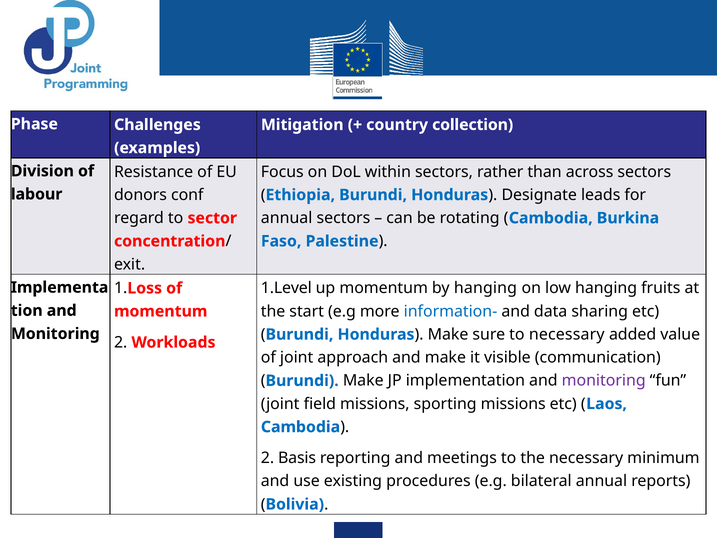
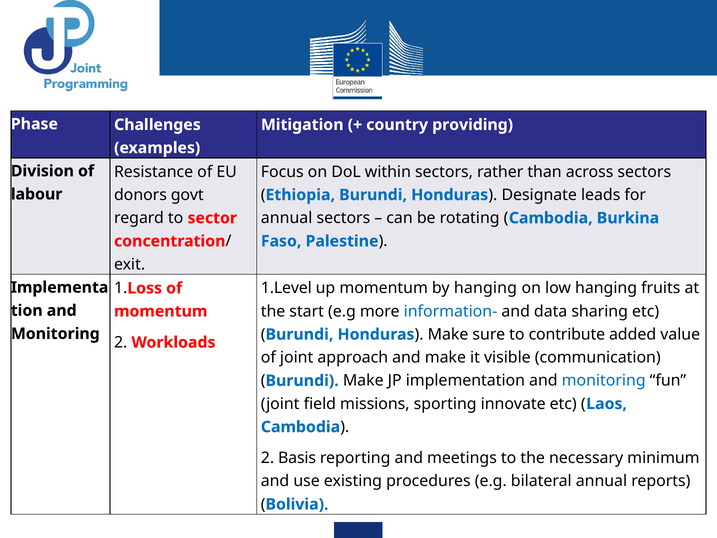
collection: collection -> providing
conf: conf -> govt
to necessary: necessary -> contribute
monitoring at (604, 381) colour: purple -> blue
sporting missions: missions -> innovate
